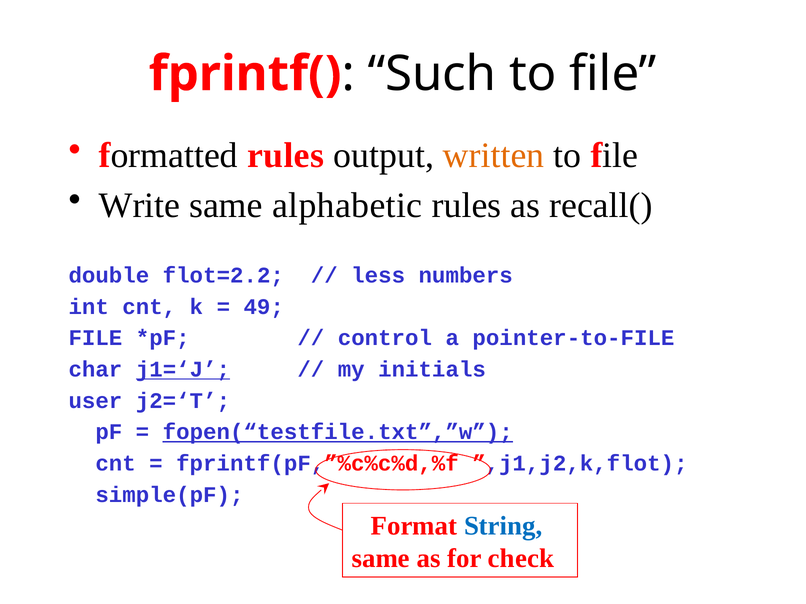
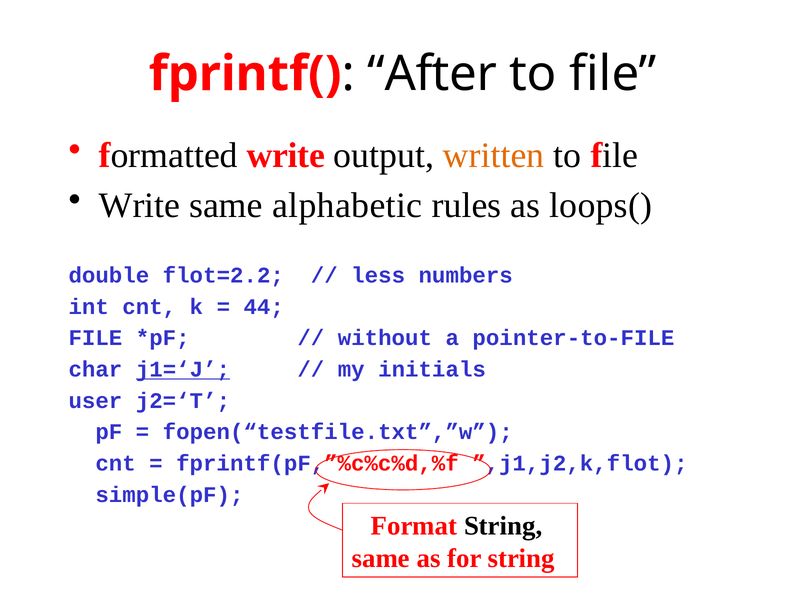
Such: Such -> After
formatted rules: rules -> write
recall(: recall( -> loops(
49: 49 -> 44
control: control -> without
fopen(“testfile.txt”,”w underline: present -> none
String at (503, 526) colour: blue -> black
for check: check -> string
